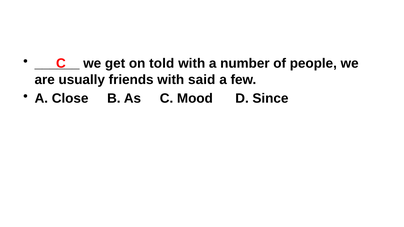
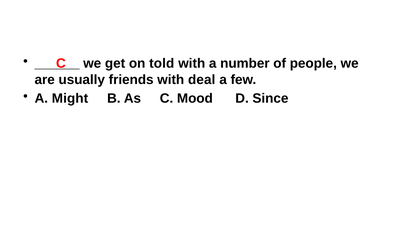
said: said -> deal
Close: Close -> Might
